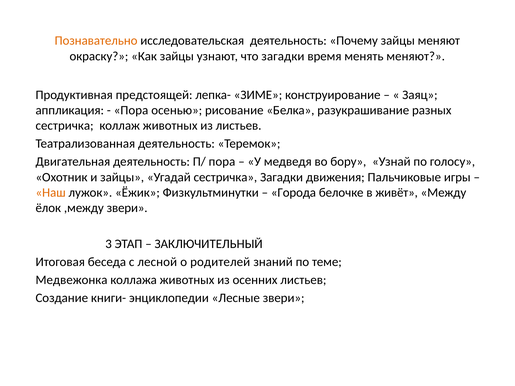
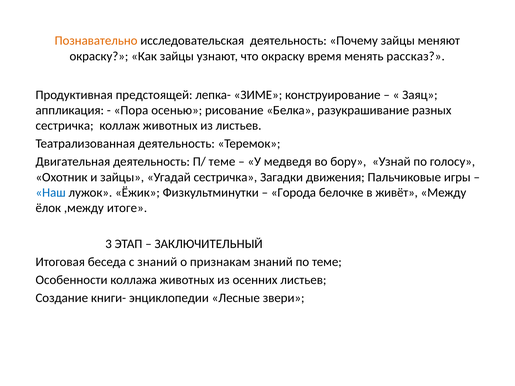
что загадки: загадки -> окраску
менять меняют: меняют -> рассказ
П/ пора: пора -> теме
Наш colour: orange -> blue
,между звери: звери -> итоге
с лесной: лесной -> знаний
родителей: родителей -> признакам
Медвежонка: Медвежонка -> Особенности
